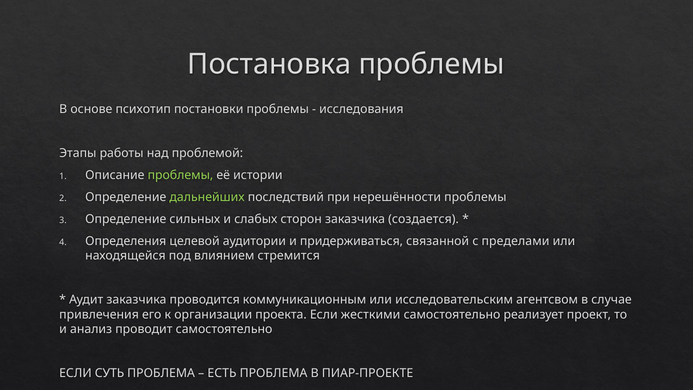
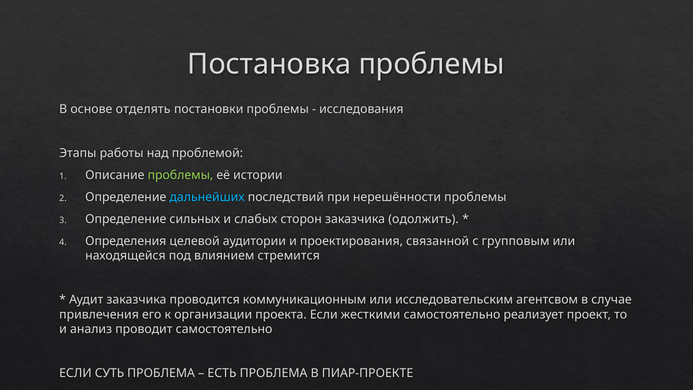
психотип: психотип -> отделять
дальнейших colour: light green -> light blue
создается: создается -> одолжить
придерживаться: придерживаться -> проектирования
пределами: пределами -> групповым
